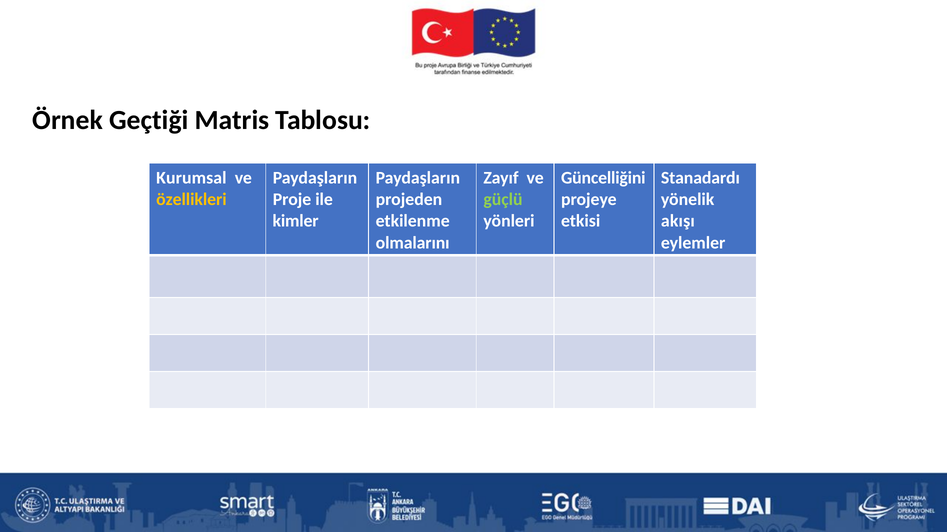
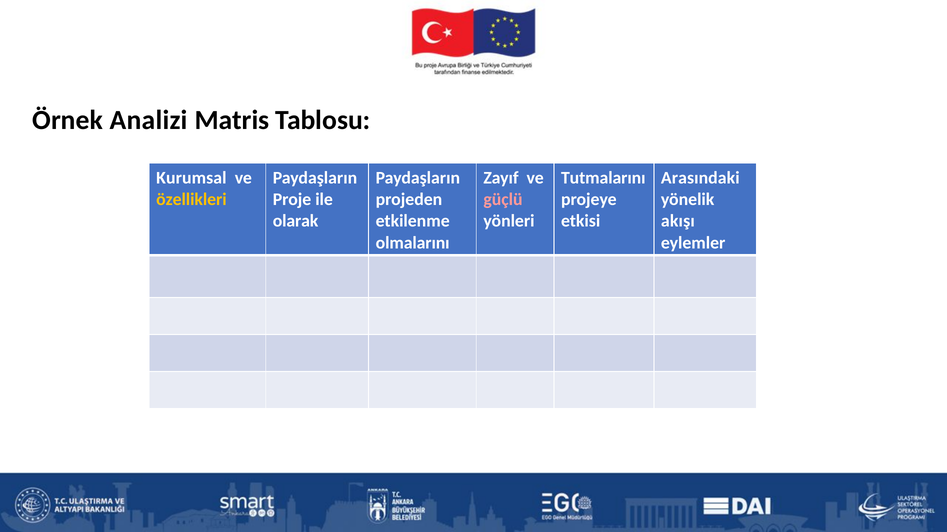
Geçtiği: Geçtiği -> Analizi
Güncelliğini: Güncelliğini -> Tutmalarını
Stanadardı: Stanadardı -> Arasındaki
güçlü colour: light green -> pink
kimler: kimler -> olarak
